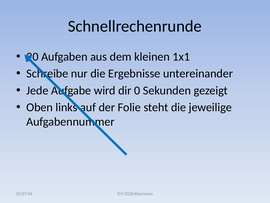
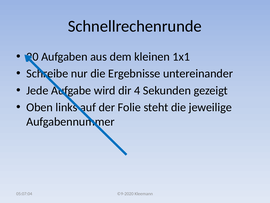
0: 0 -> 4
